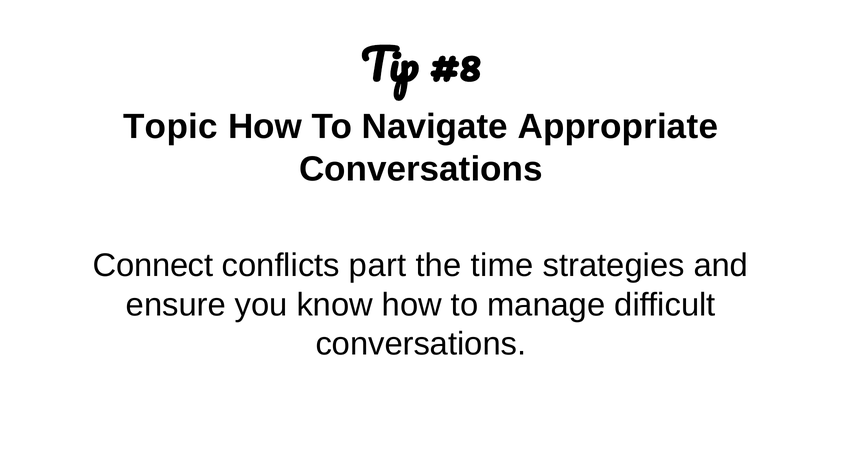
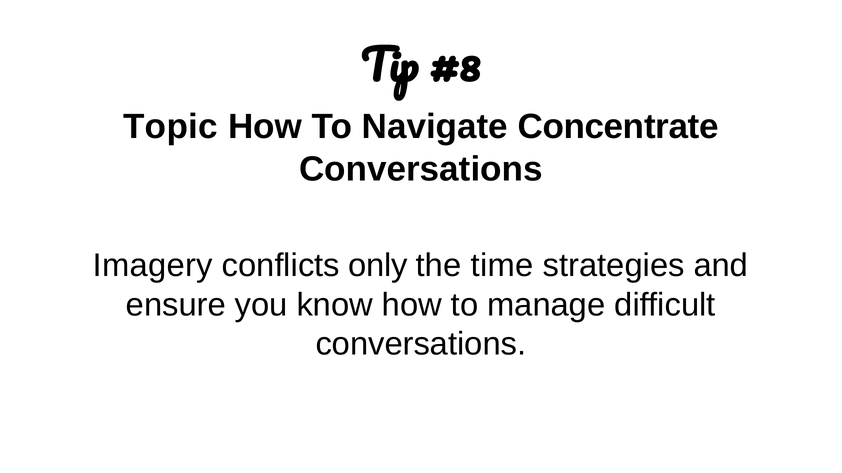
Appropriate: Appropriate -> Concentrate
Connect: Connect -> Imagery
part: part -> only
